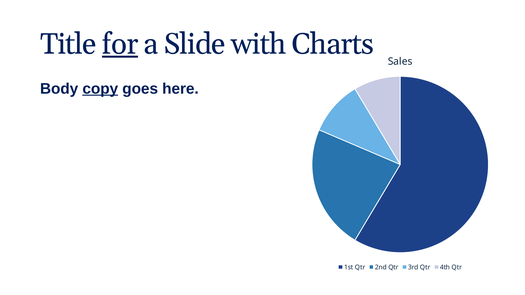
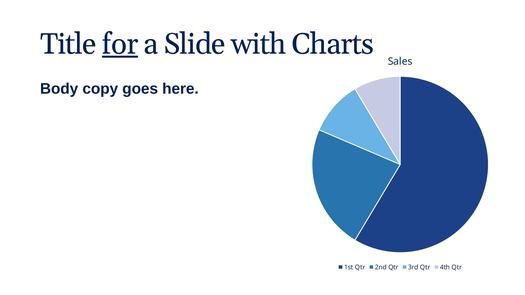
copy underline: present -> none
